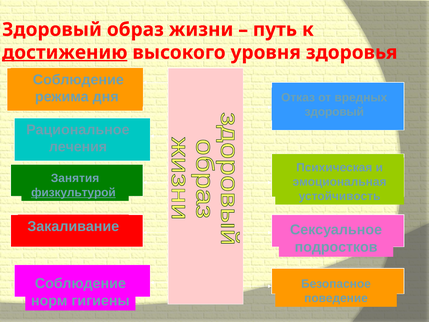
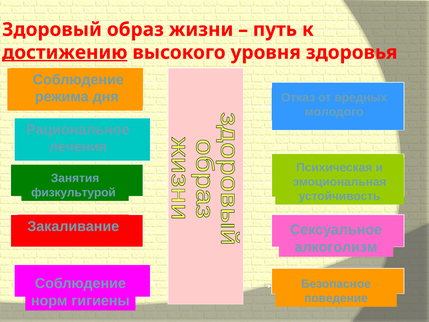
здоровый at (334, 112): здоровый -> молодого
физкультурой underline: present -> none
подростков: подростков -> алкоголизм
